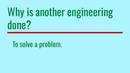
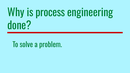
another: another -> process
